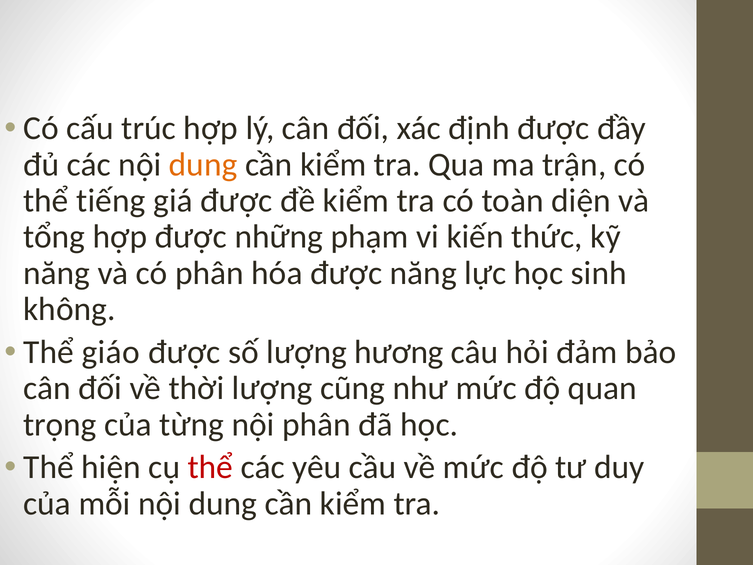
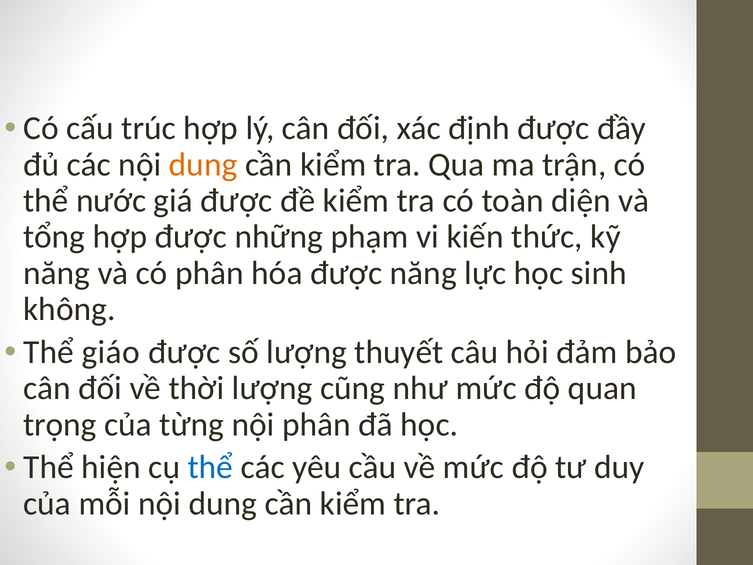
tiếng: tiếng -> nước
hương: hương -> thuyết
thể at (210, 467) colour: red -> blue
